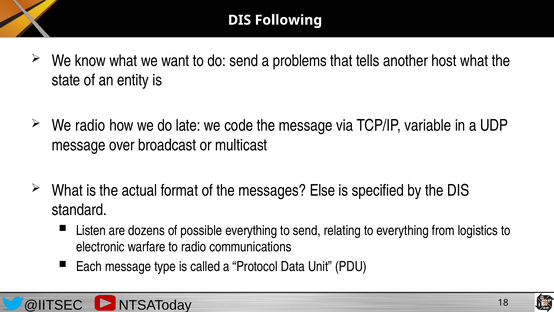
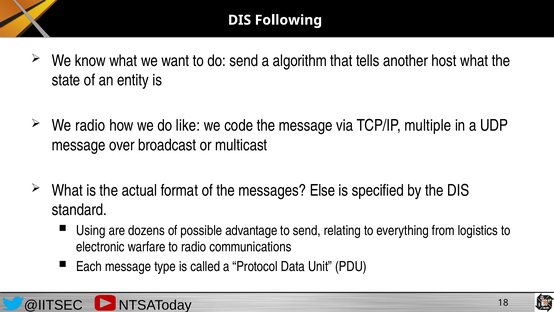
problems: problems -> algorithm
late: late -> like
variable: variable -> multiple
Listen: Listen -> Using
possible everything: everything -> advantage
